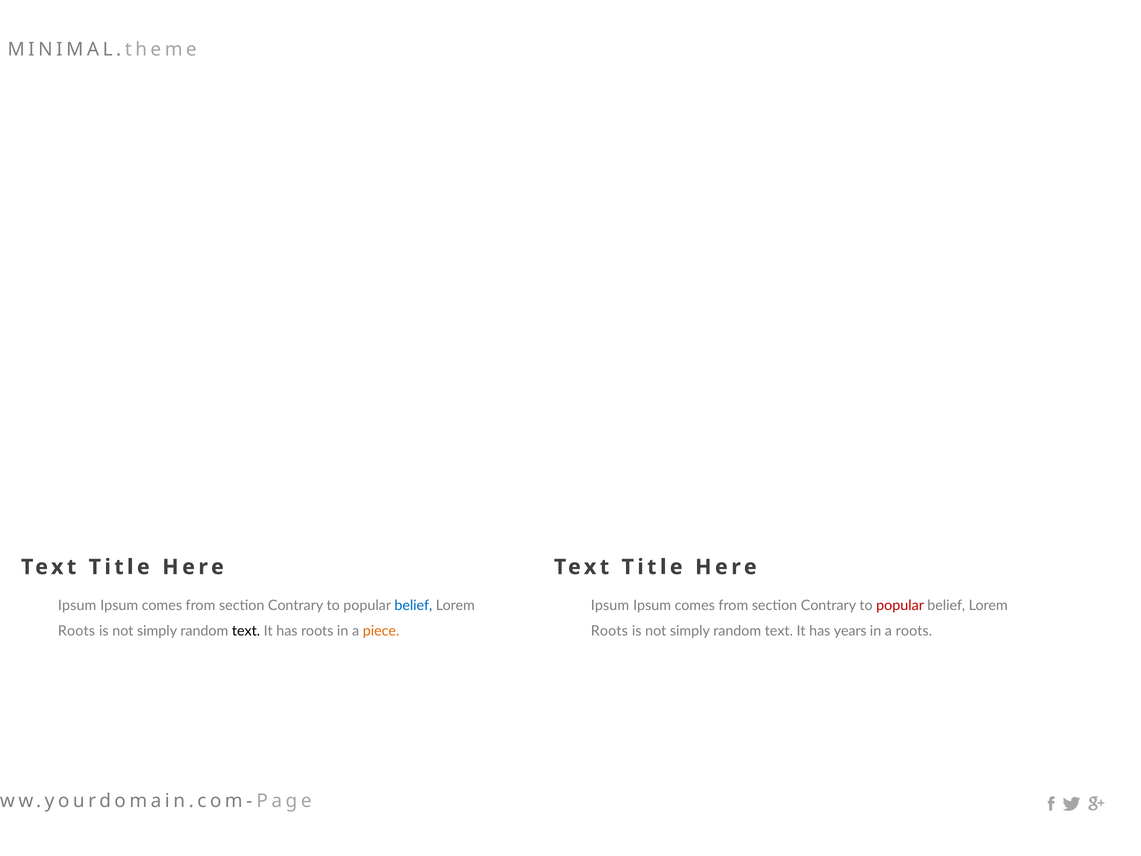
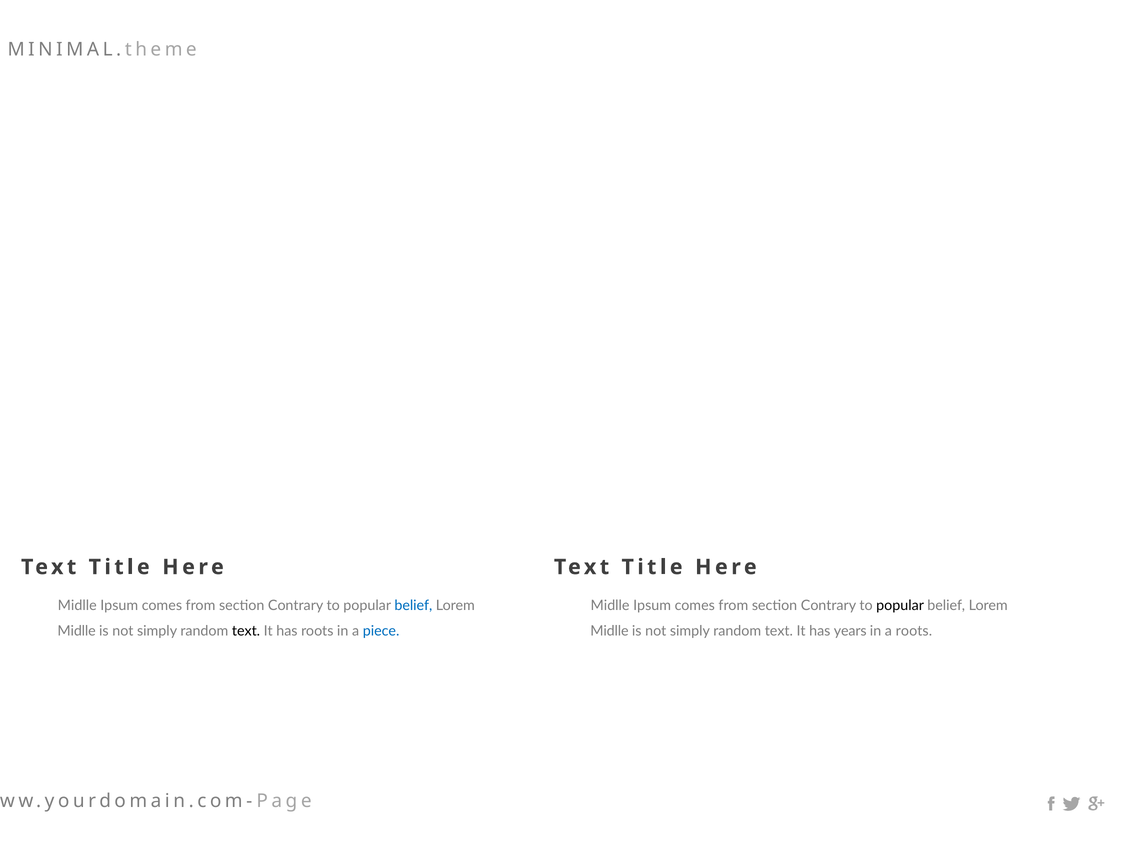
Ipsum at (77, 605): Ipsum -> Midlle
Ipsum at (610, 605): Ipsum -> Midlle
popular at (900, 605) colour: red -> black
Roots at (76, 631): Roots -> Midlle
piece colour: orange -> blue
Roots at (609, 631): Roots -> Midlle
